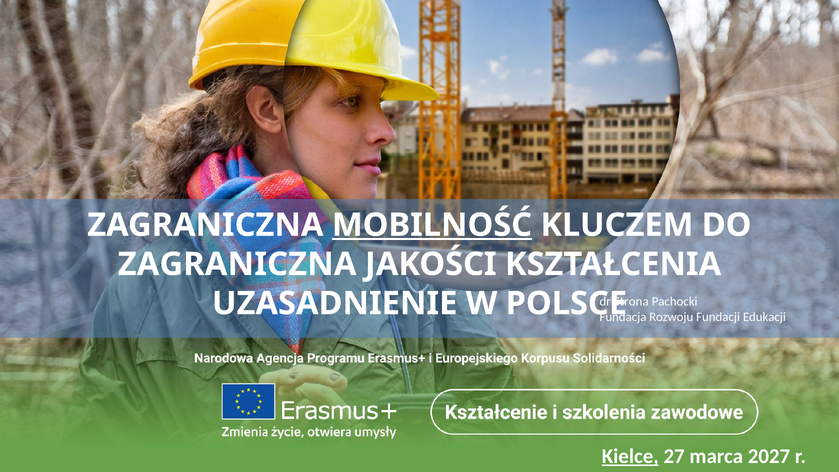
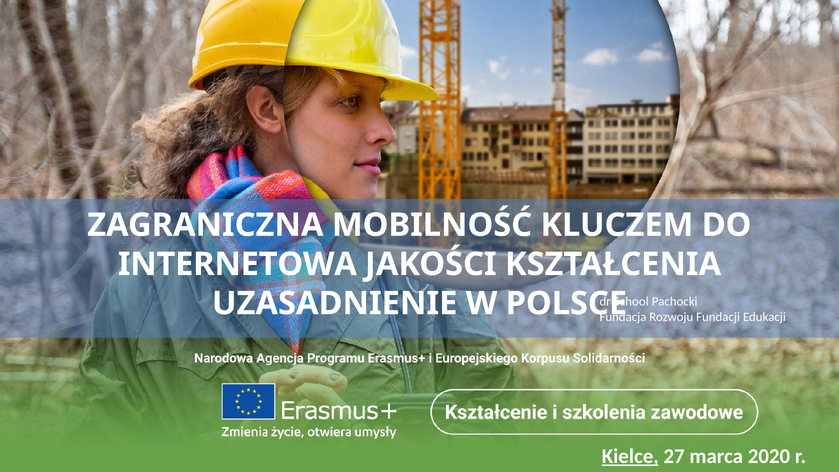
MOBILNOŚĆ underline: present -> none
ZAGRANICZNA at (237, 264): ZAGRANICZNA -> INTERNETOWA
Strona: Strona -> School
2027: 2027 -> 2020
